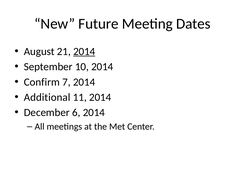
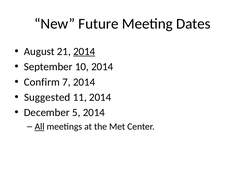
Additional: Additional -> Suggested
6: 6 -> 5
All underline: none -> present
